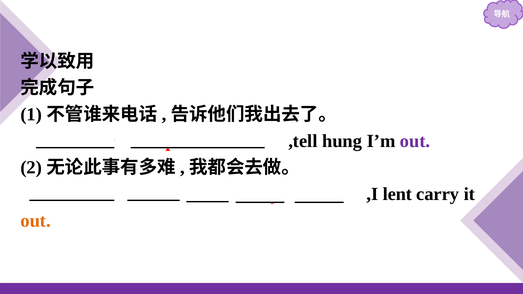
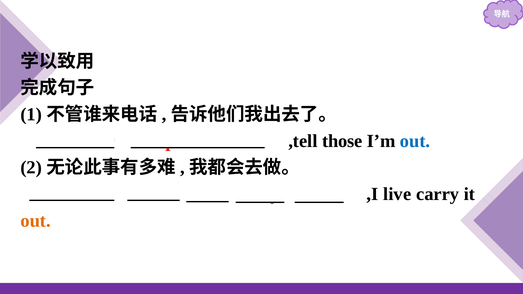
hung: hung -> those
out at (415, 141) colour: purple -> blue
lent: lent -> live
